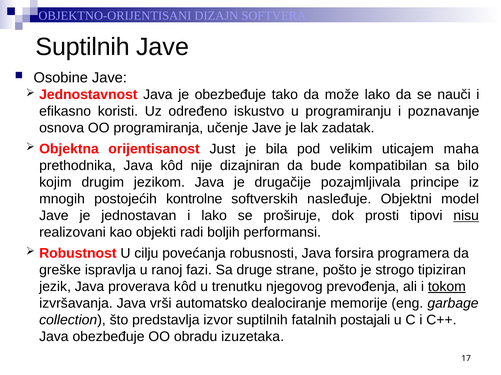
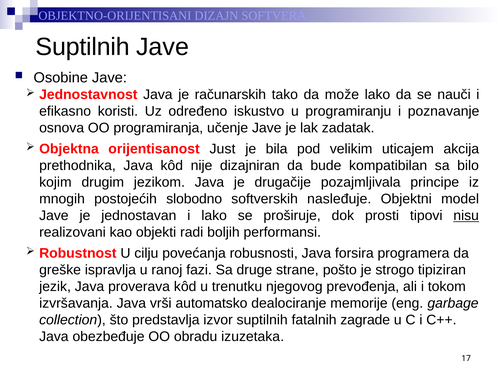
je obezbeđuje: obezbeđuje -> računarskih
maha: maha -> akcija
kontrolne: kontrolne -> slobodno
tokom underline: present -> none
postajali: postajali -> zagrade
